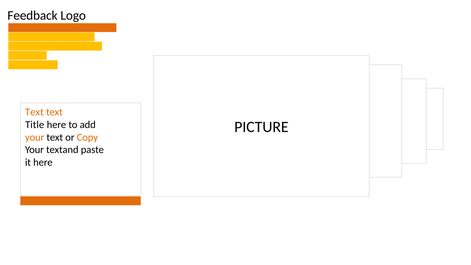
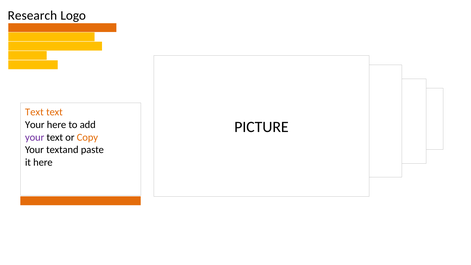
Feedback: Feedback -> Research
Title at (35, 125): Title -> Your
your at (35, 137) colour: orange -> purple
